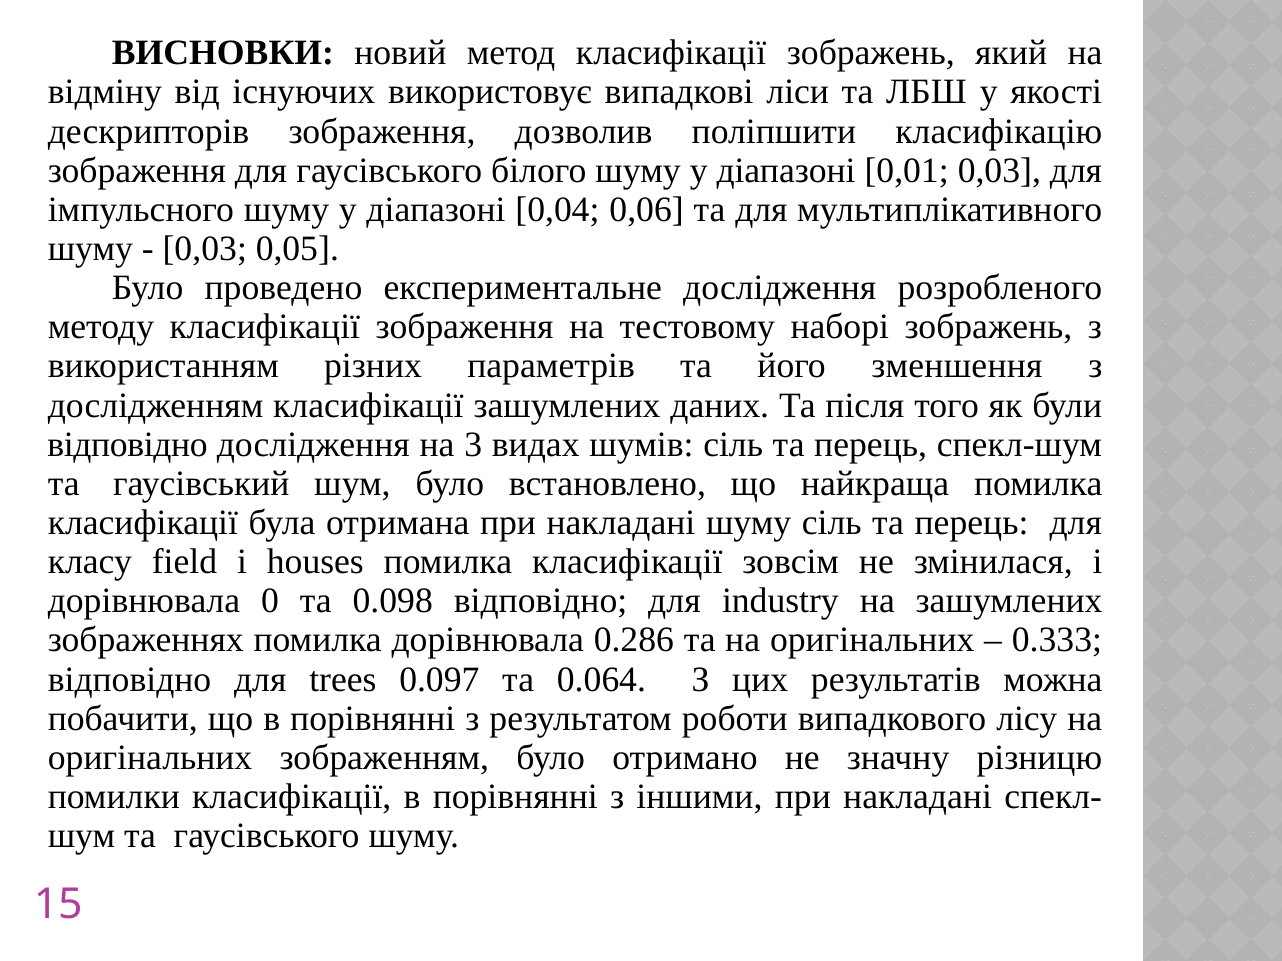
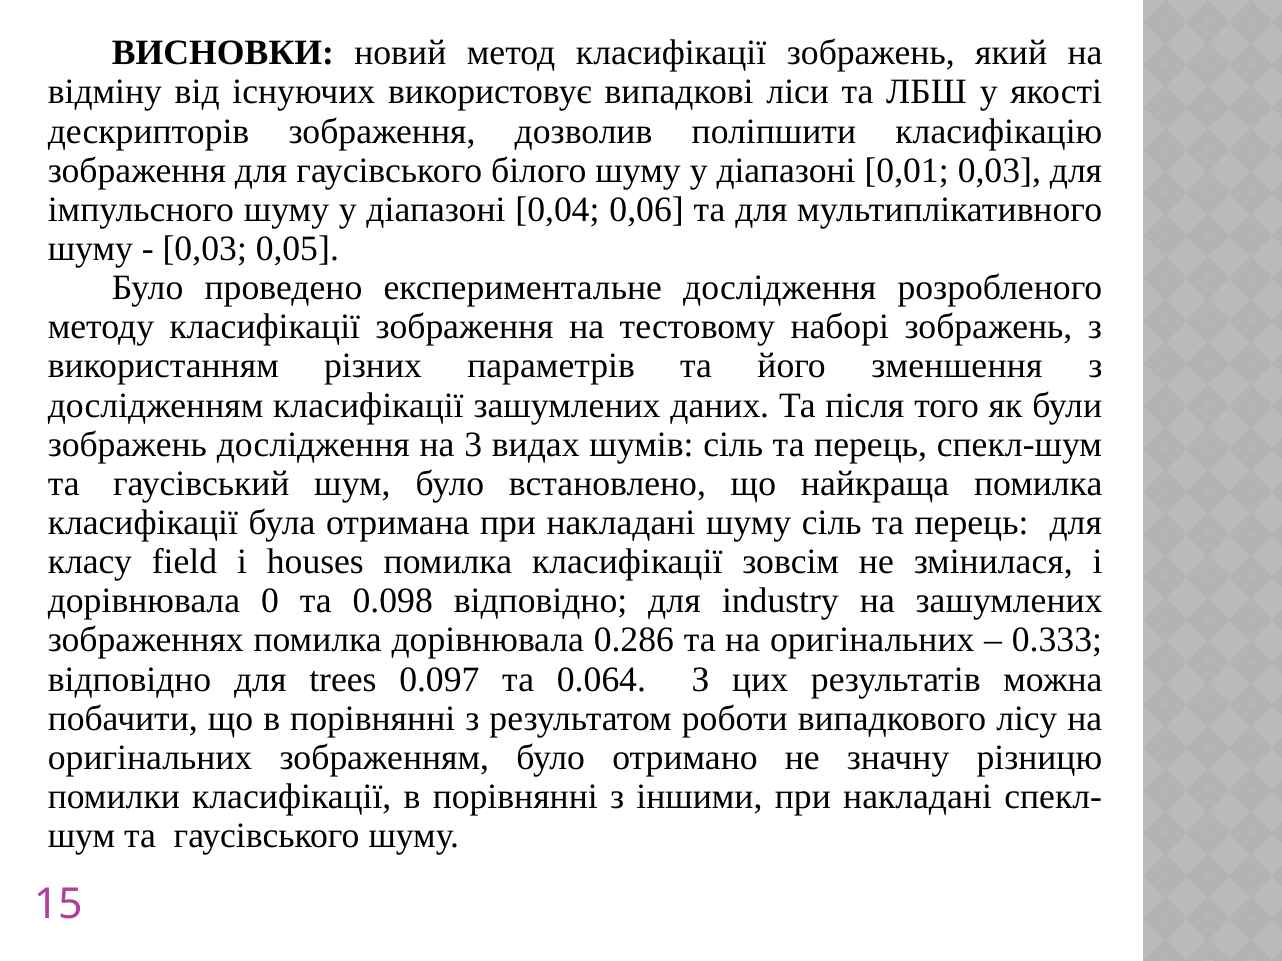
відповідно at (128, 445): відповідно -> зображень
